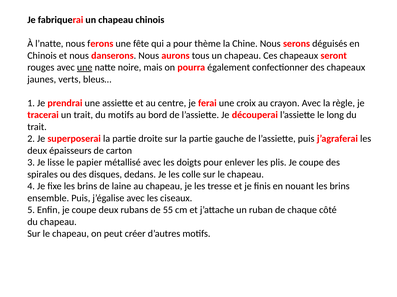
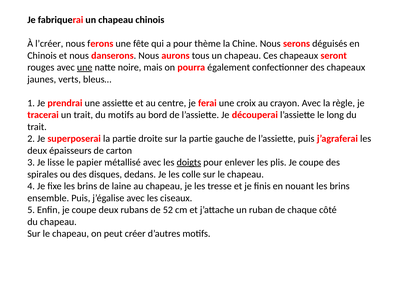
l’natte: l’natte -> l’créer
doigts underline: none -> present
55: 55 -> 52
